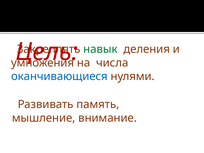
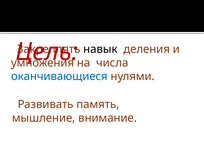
навык colour: green -> black
